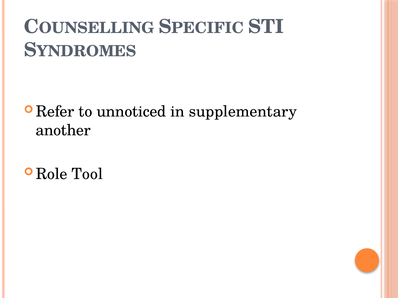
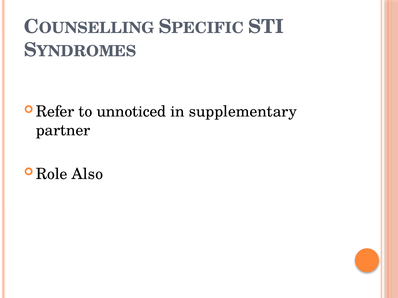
another: another -> partner
Tool: Tool -> Also
